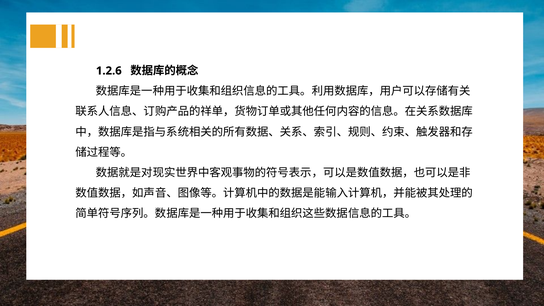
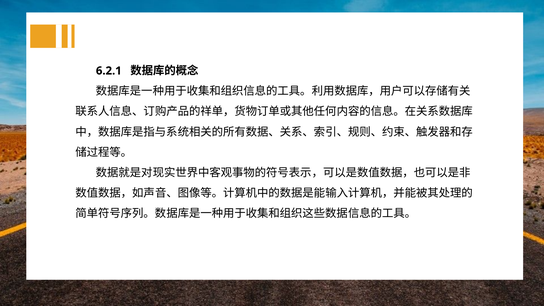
1.2.6: 1.2.6 -> 6.2.1
